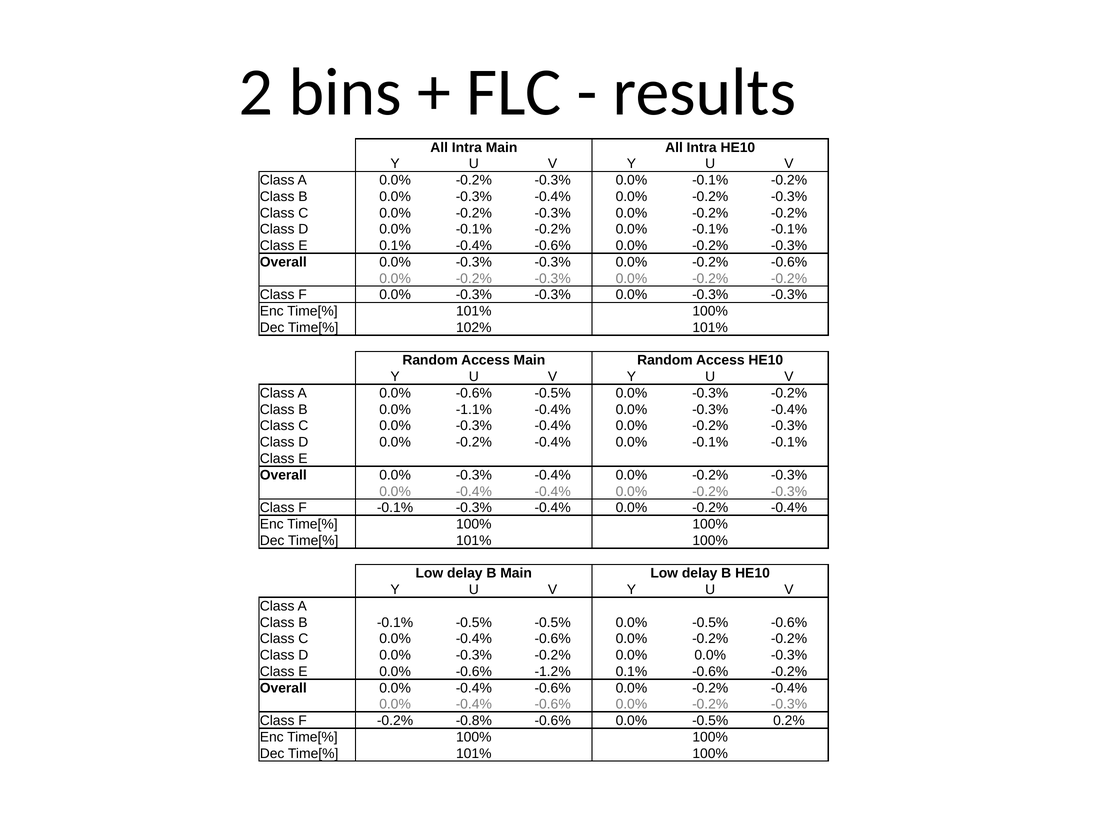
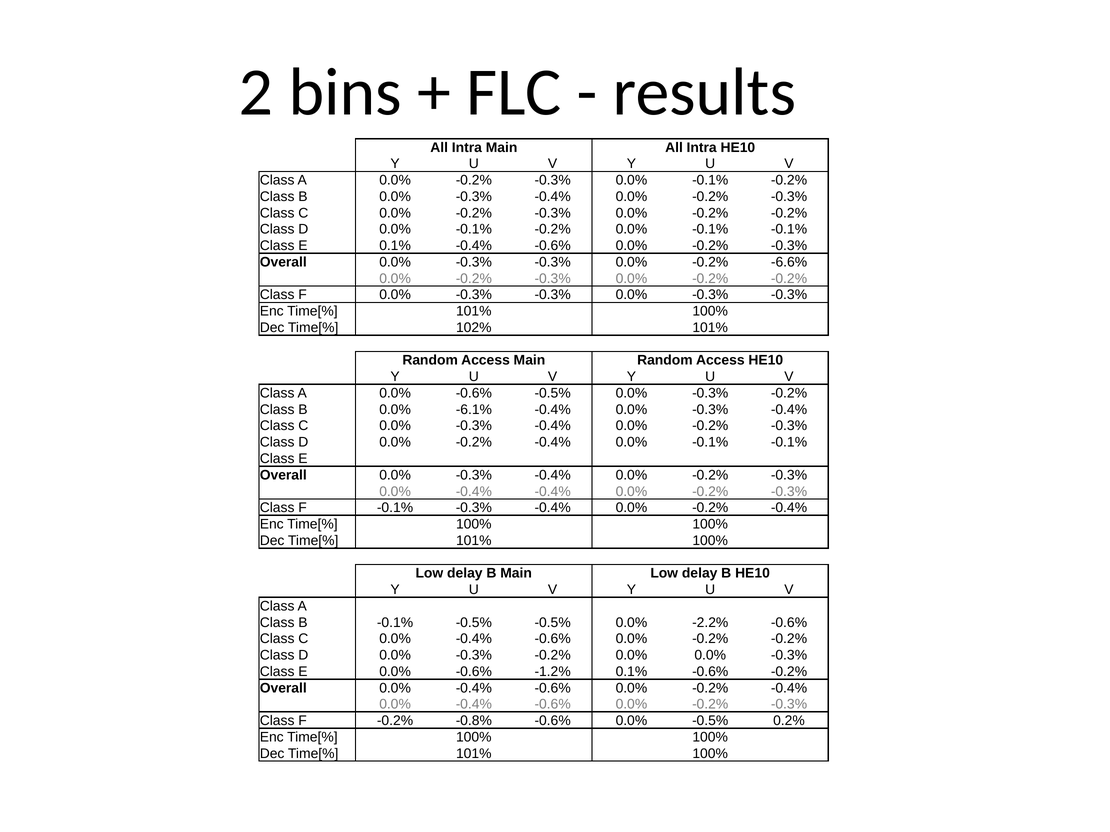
-0.2% -0.6%: -0.6% -> -6.6%
-1.1%: -1.1% -> -6.1%
-0.5% 0.0% -0.5%: -0.5% -> -2.2%
